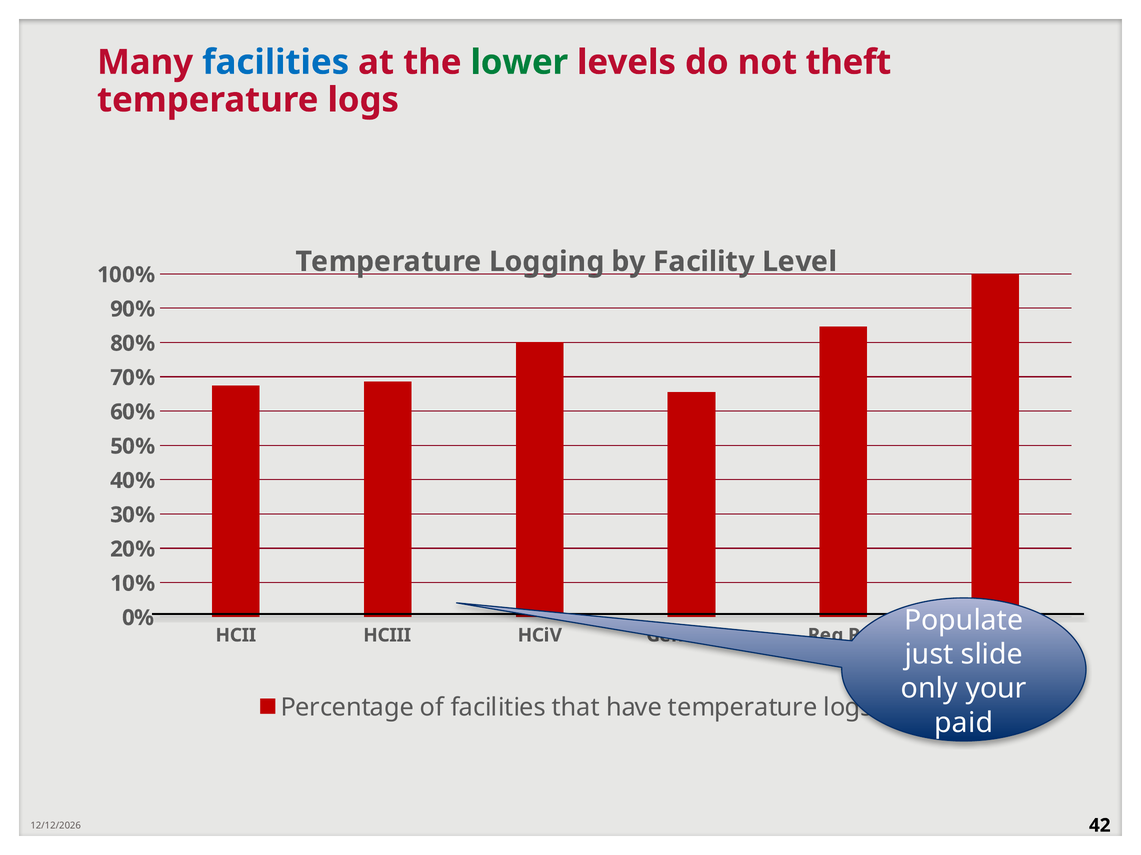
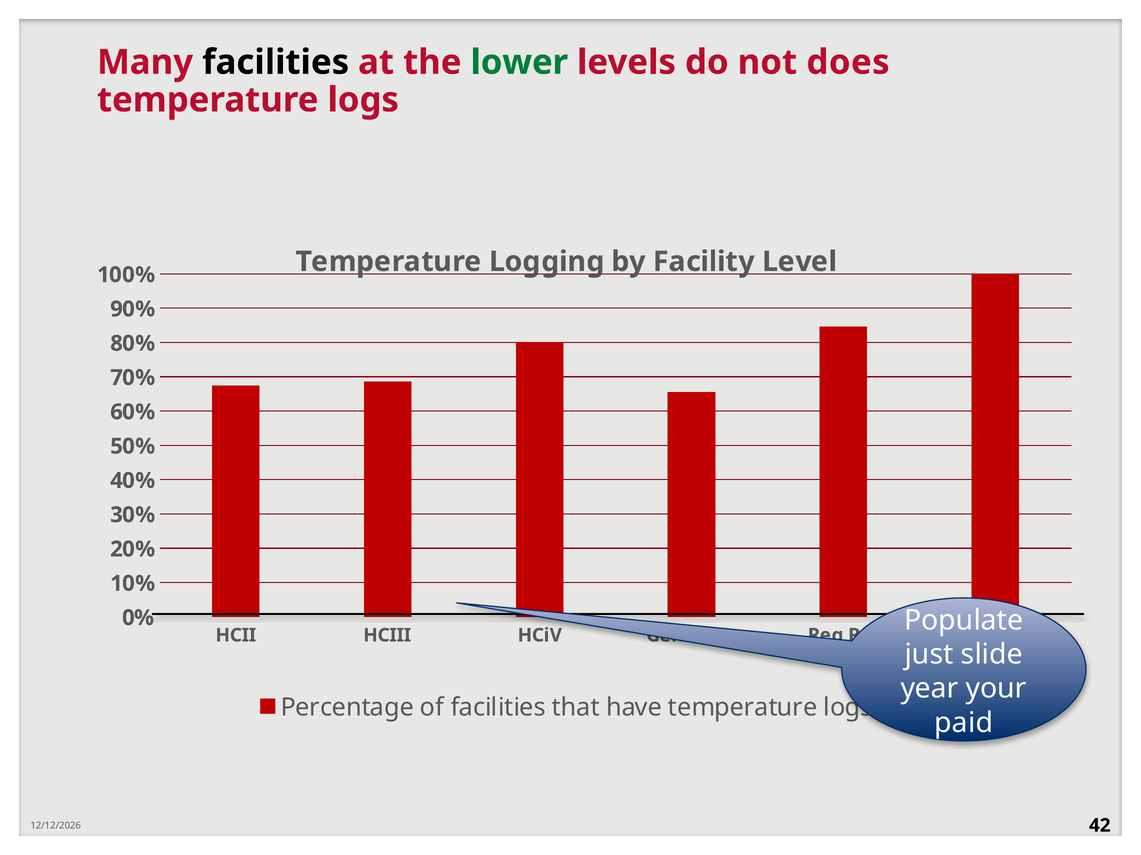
facilities at (276, 62) colour: blue -> black
theft: theft -> does
only: only -> year
